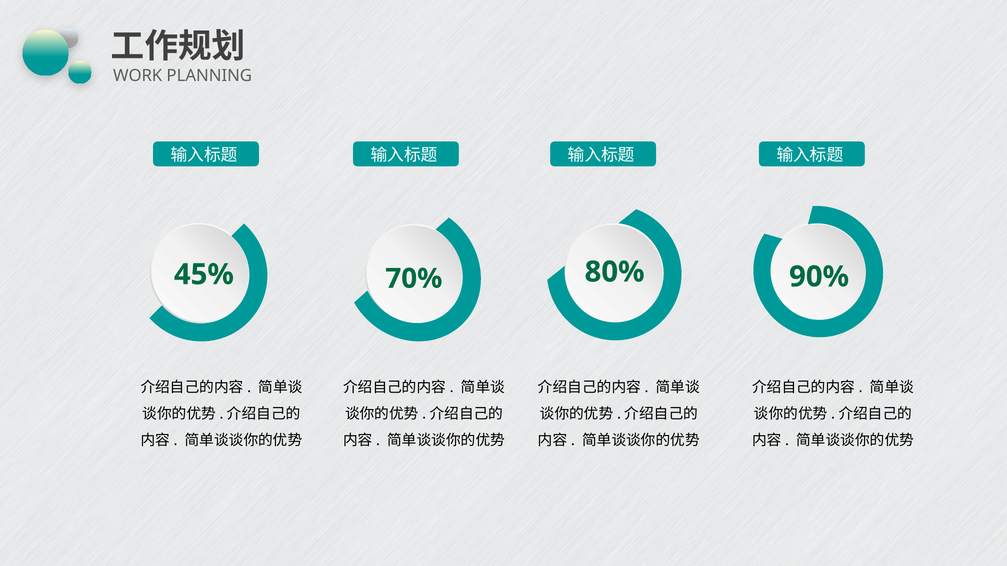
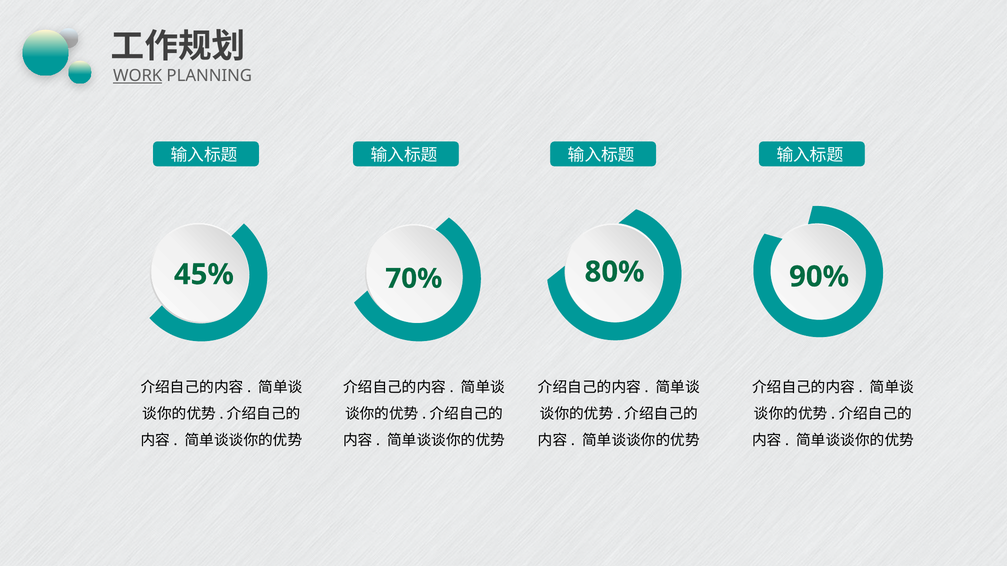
WORK underline: none -> present
